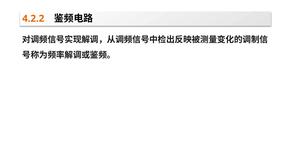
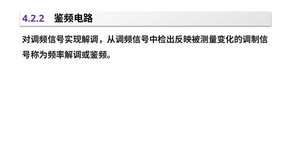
4.2.2 colour: orange -> purple
